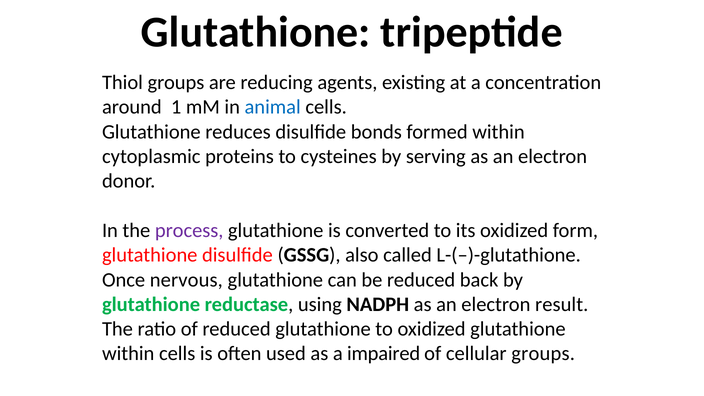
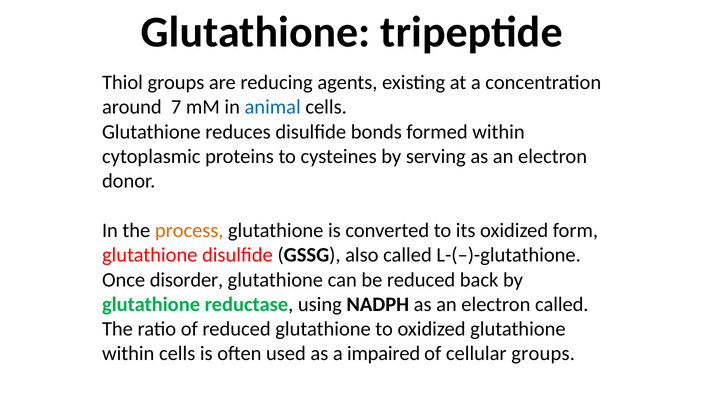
1: 1 -> 7
process colour: purple -> orange
nervous: nervous -> disorder
electron result: result -> called
